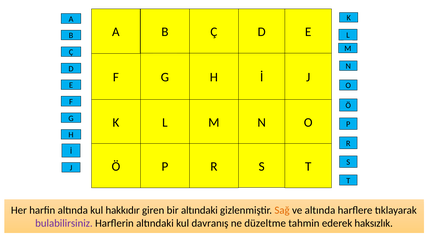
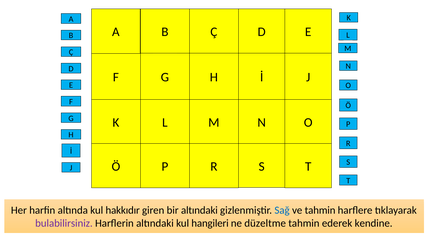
Sağ colour: orange -> blue
ve altında: altında -> tahmin
davranış: davranış -> hangileri
haksızlık: haksızlık -> kendine
